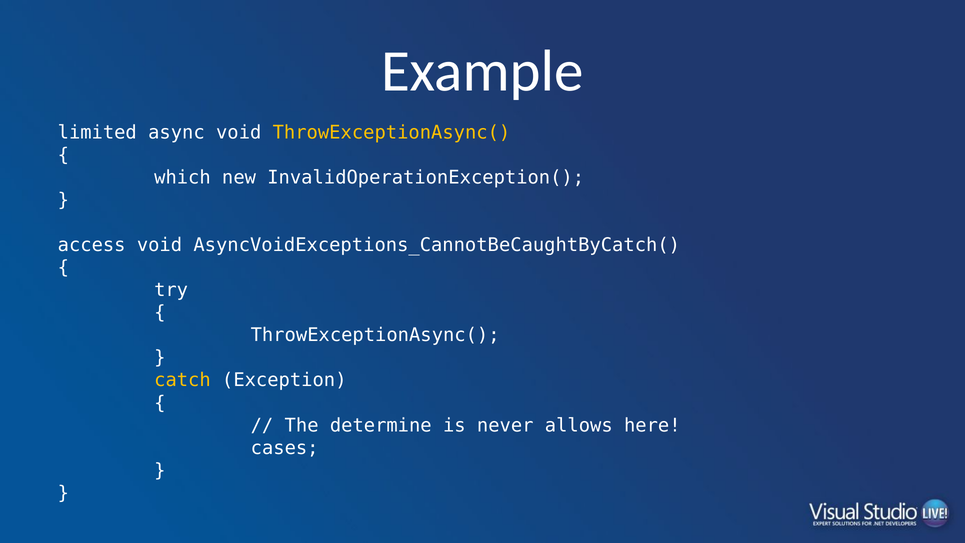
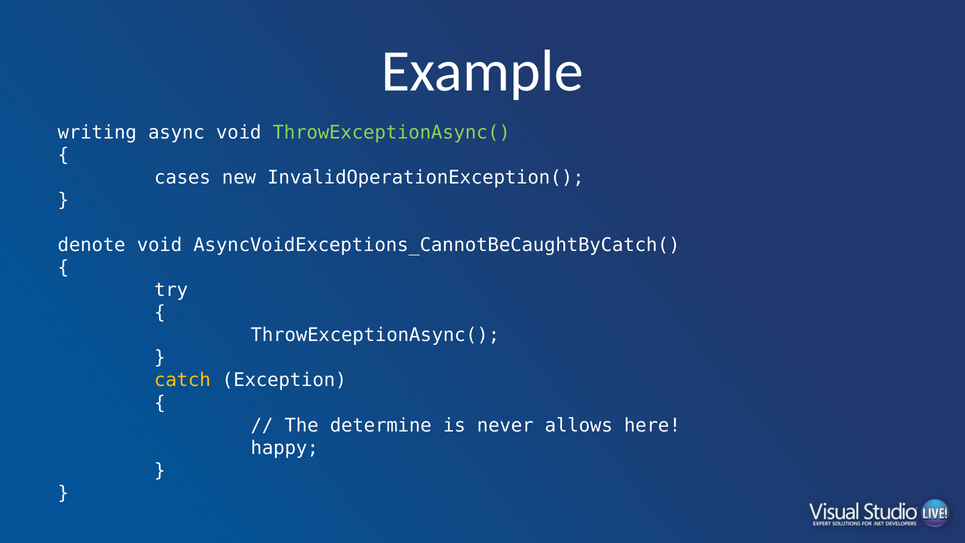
limited: limited -> writing
ThrowExceptionAsync( at (391, 132) colour: yellow -> light green
which: which -> cases
access: access -> denote
cases: cases -> happy
